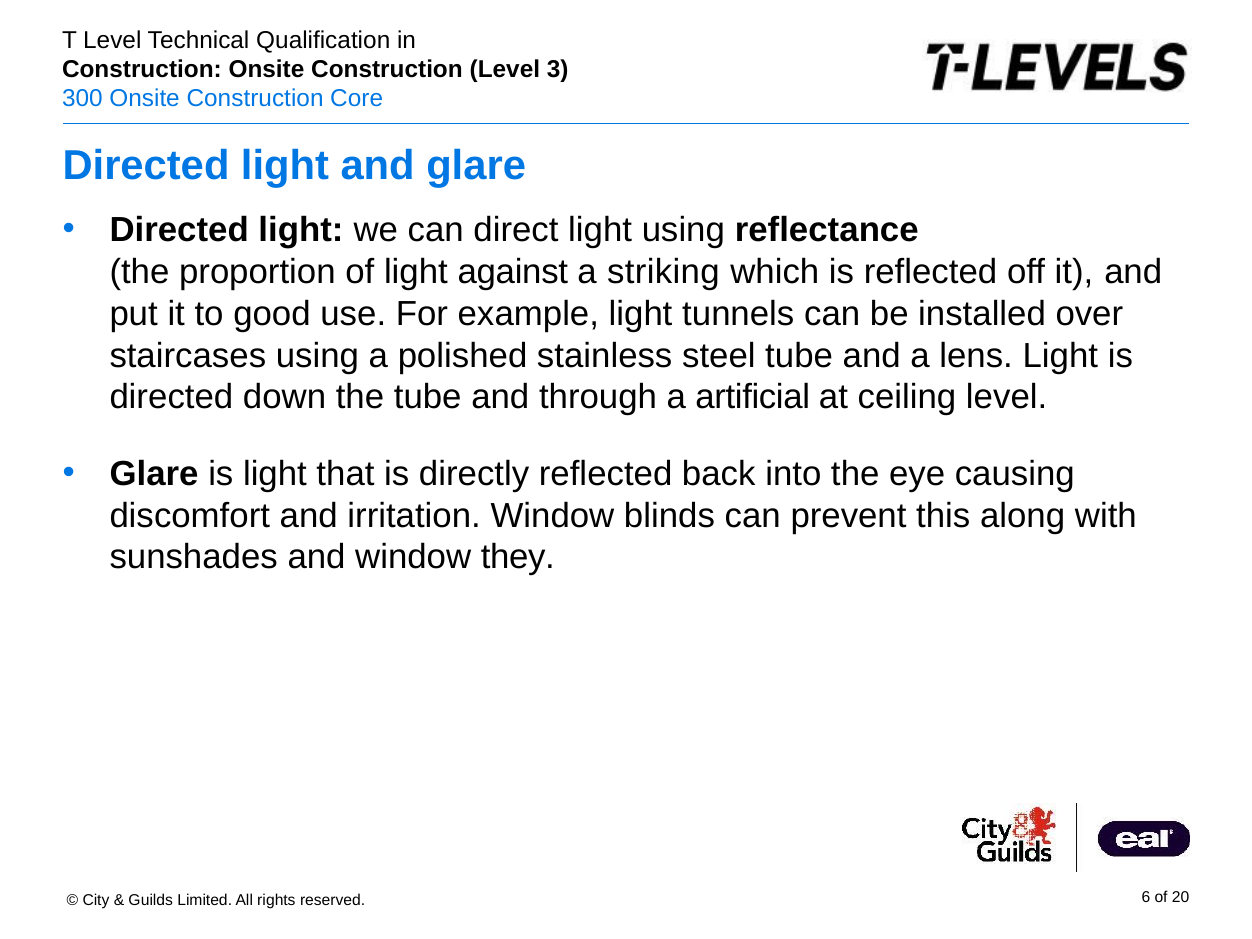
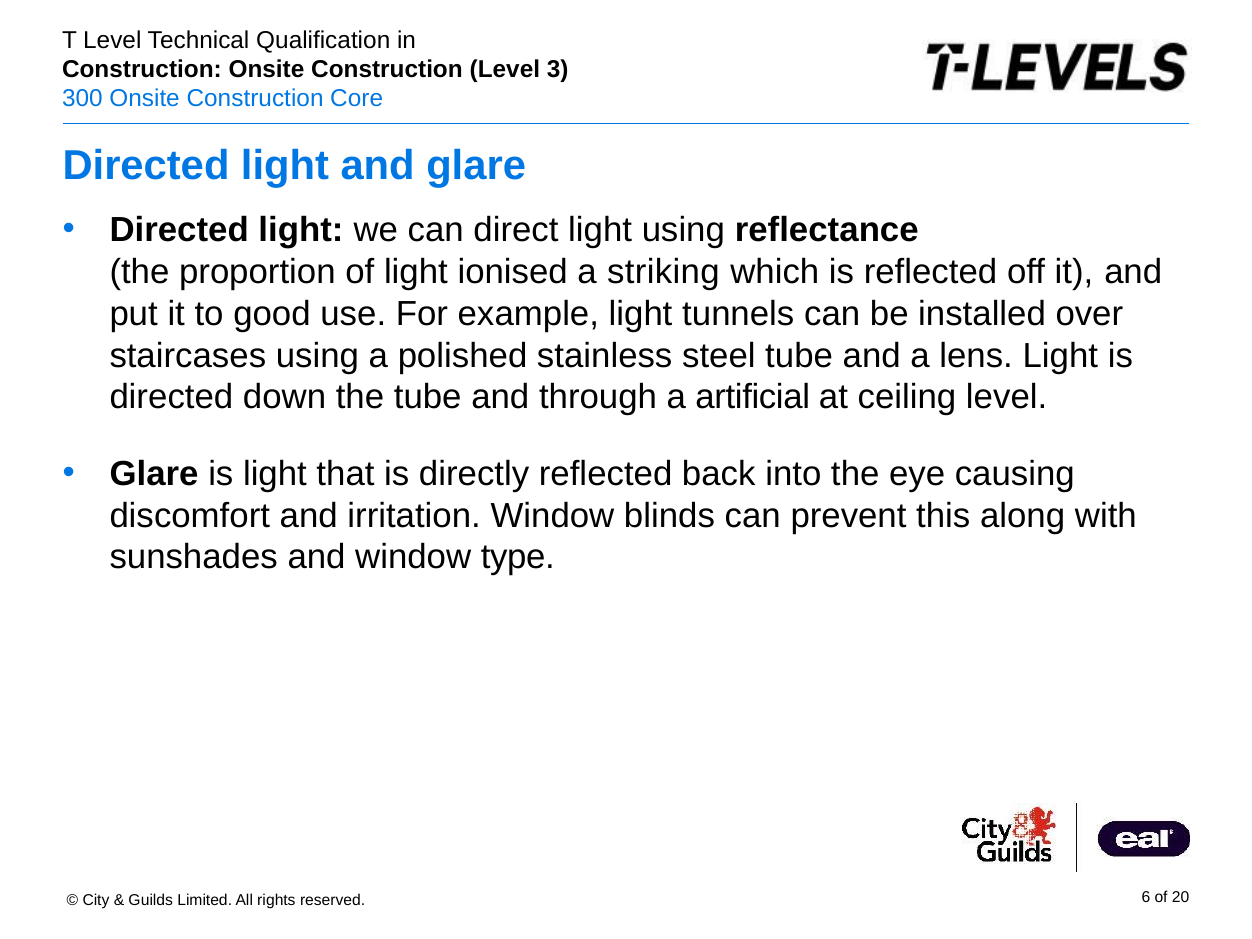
against: against -> ionised
they: they -> type
